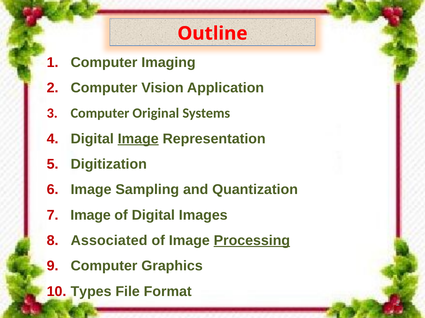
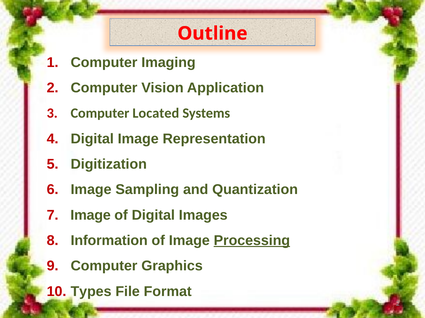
Original: Original -> Located
Image at (138, 139) underline: present -> none
Associated: Associated -> Information
